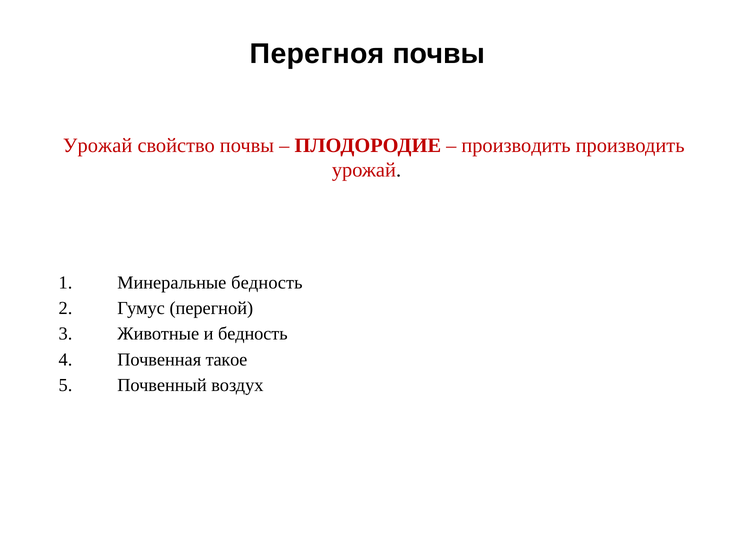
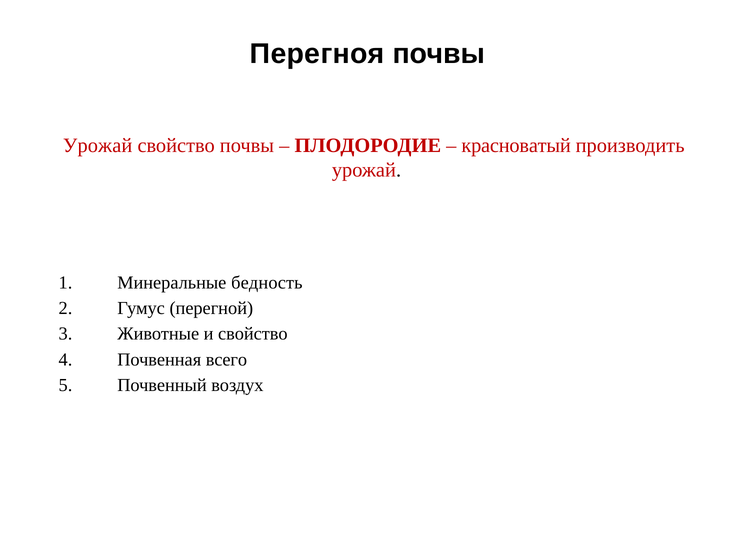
производить at (516, 146): производить -> красноватый
и бедность: бедность -> свойство
такое: такое -> всего
